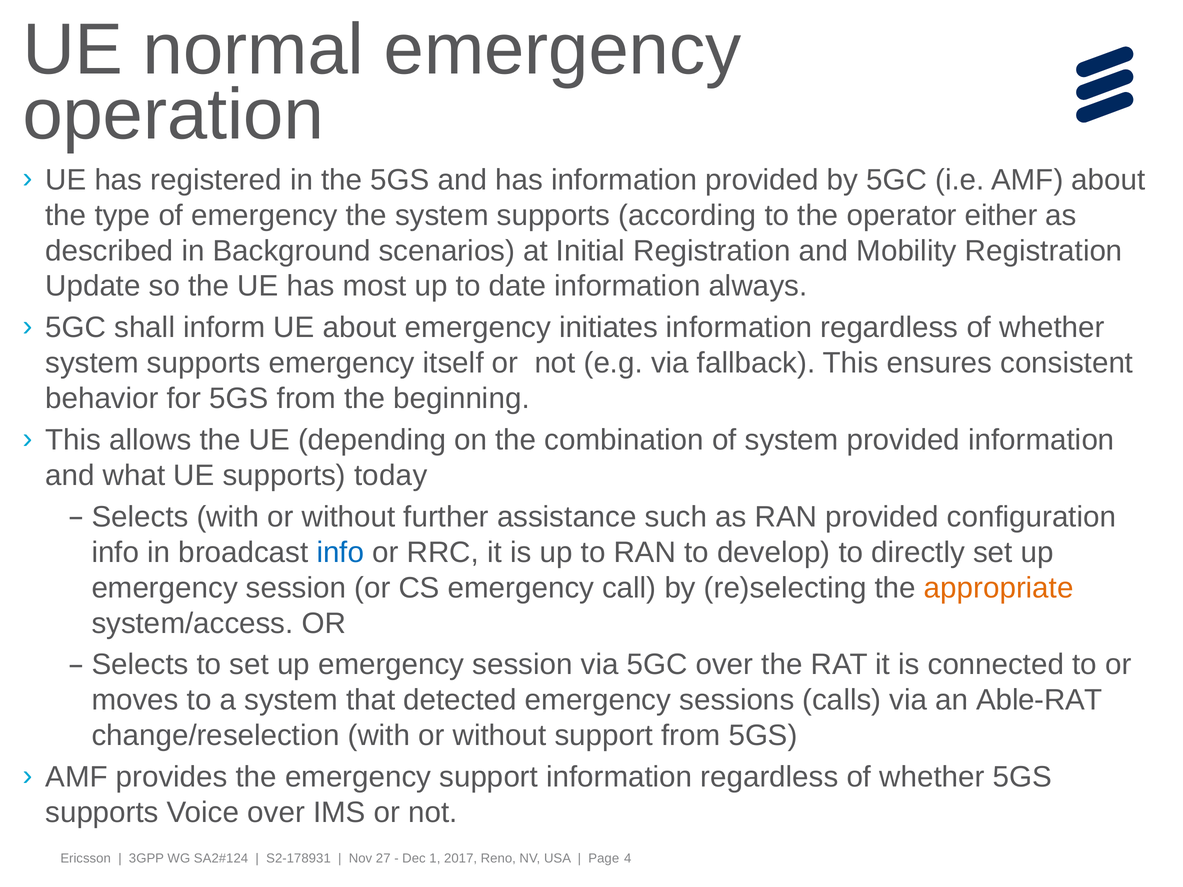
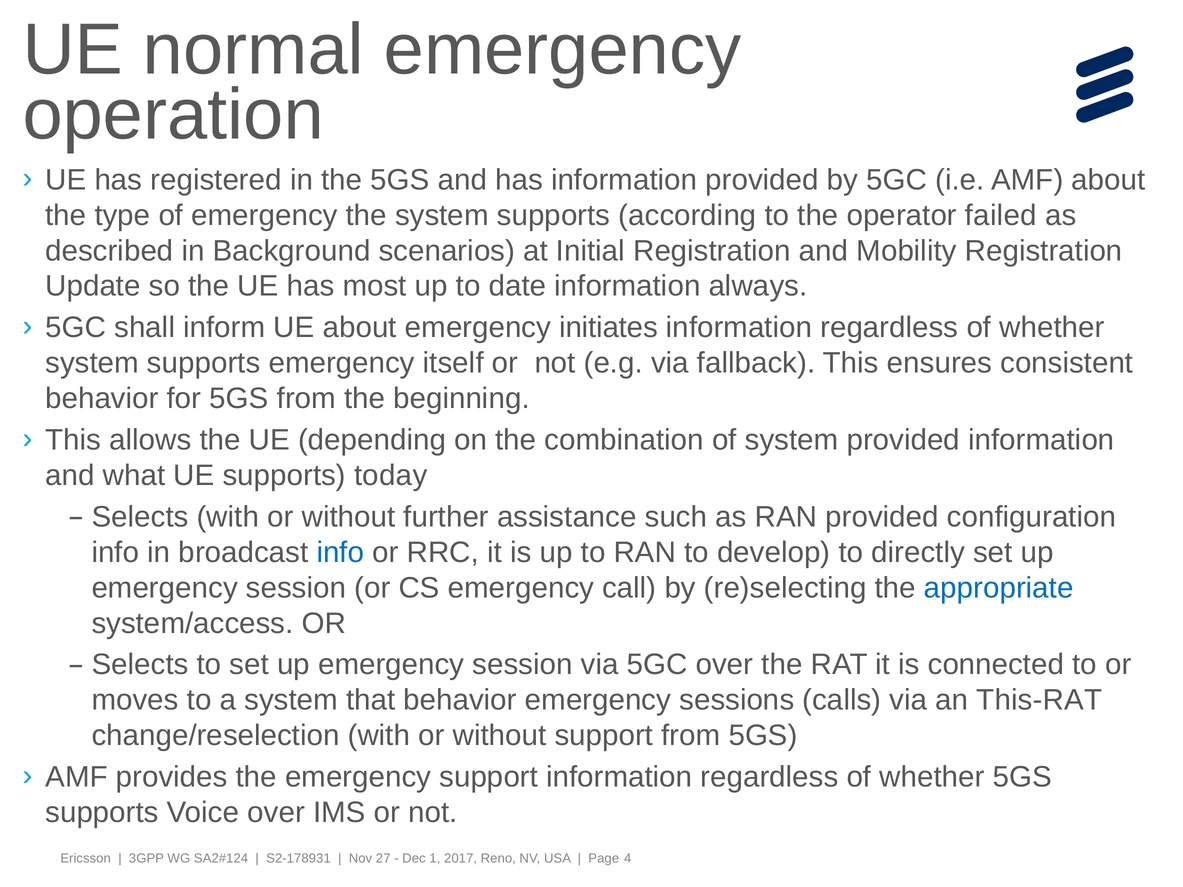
either: either -> failed
appropriate colour: orange -> blue
that detected: detected -> behavior
Able-RAT: Able-RAT -> This-RAT
